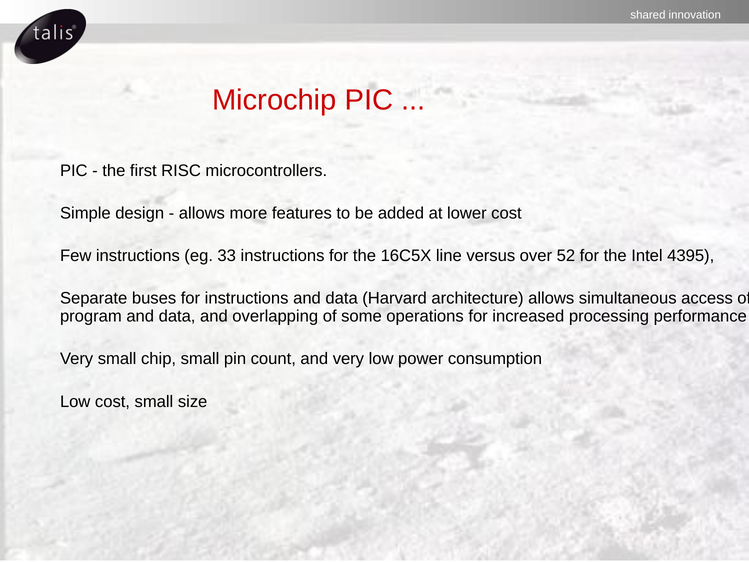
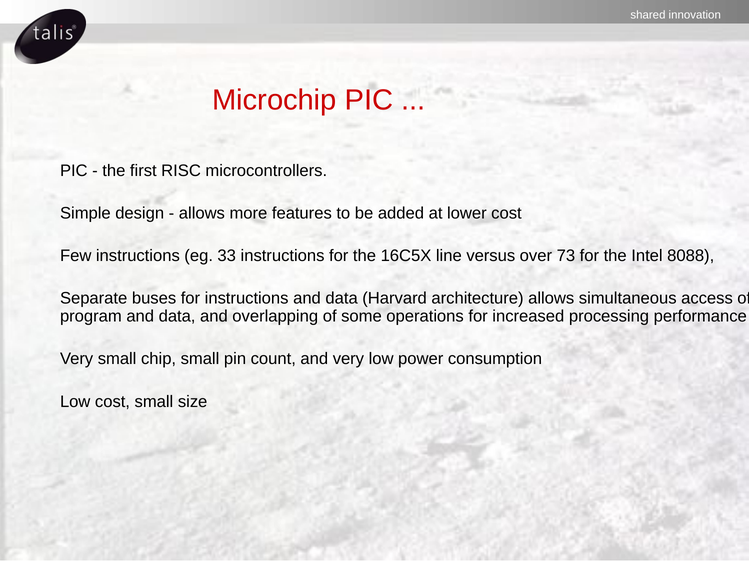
52: 52 -> 73
4395: 4395 -> 8088
